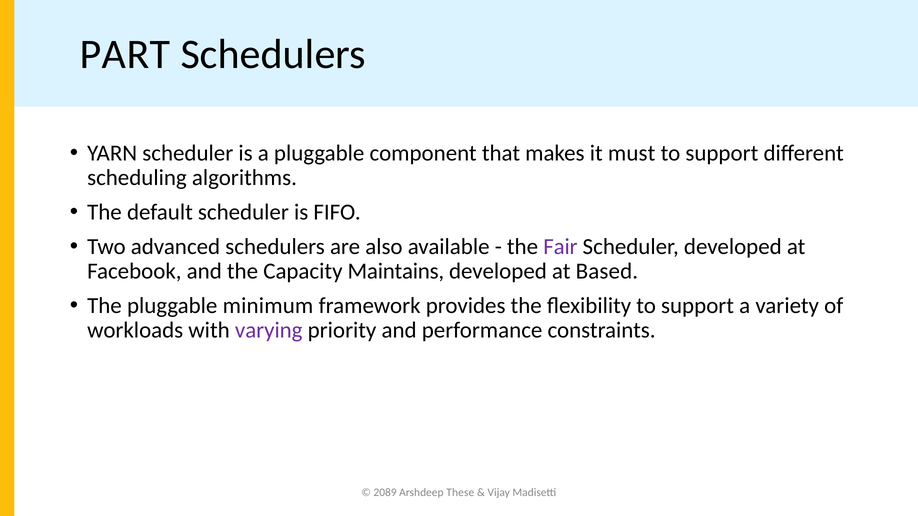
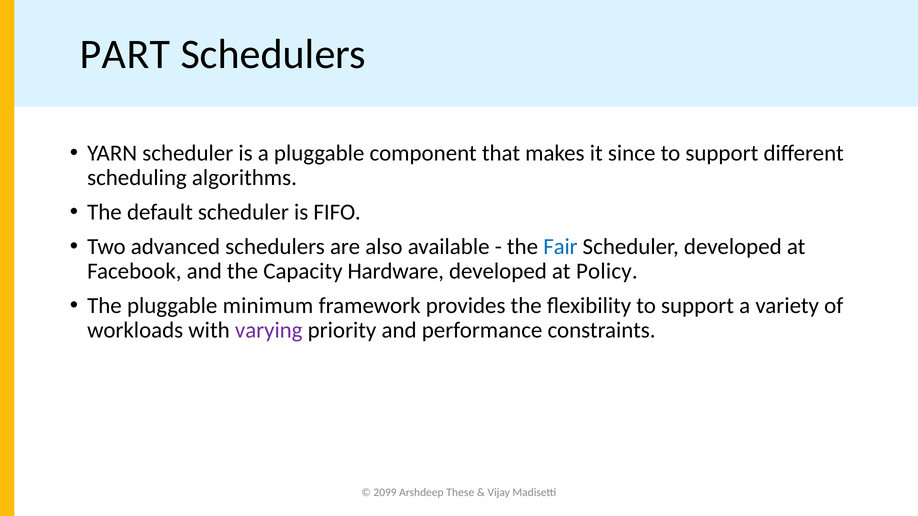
must: must -> since
Fair colour: purple -> blue
Maintains: Maintains -> Hardware
Based: Based -> Policy
2089: 2089 -> 2099
